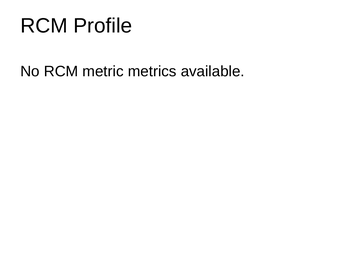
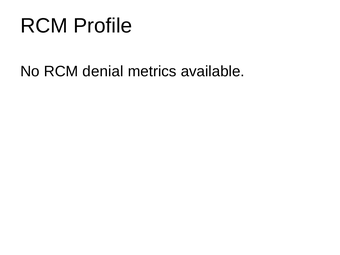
metric: metric -> denial
